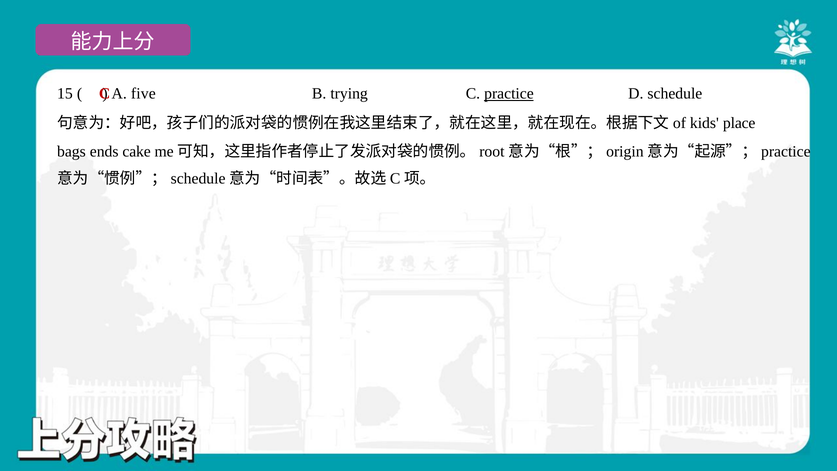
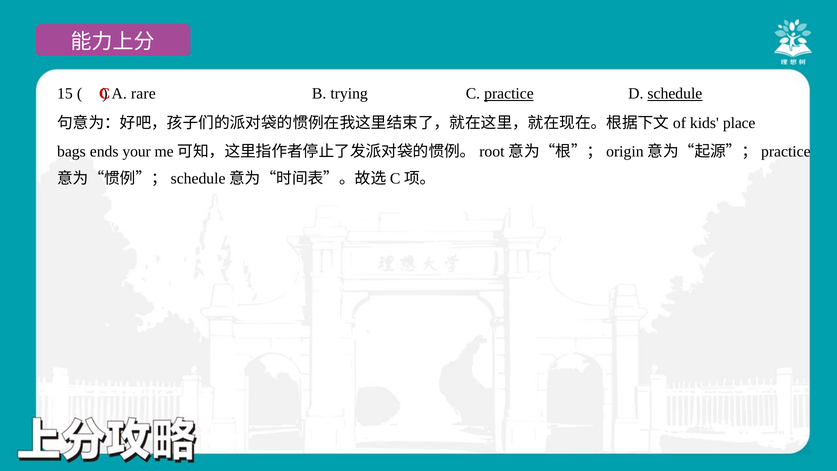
five: five -> rare
schedule underline: none -> present
cake: cake -> your
